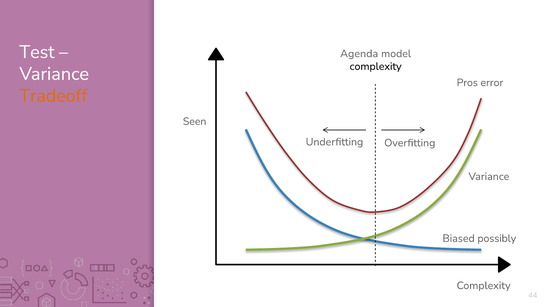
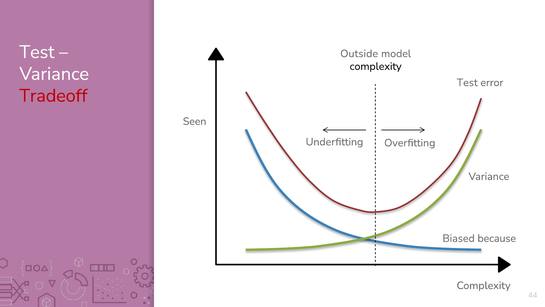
Agenda: Agenda -> Outside
Pros at (467, 82): Pros -> Test
Tradeoff colour: orange -> red
possibly: possibly -> because
